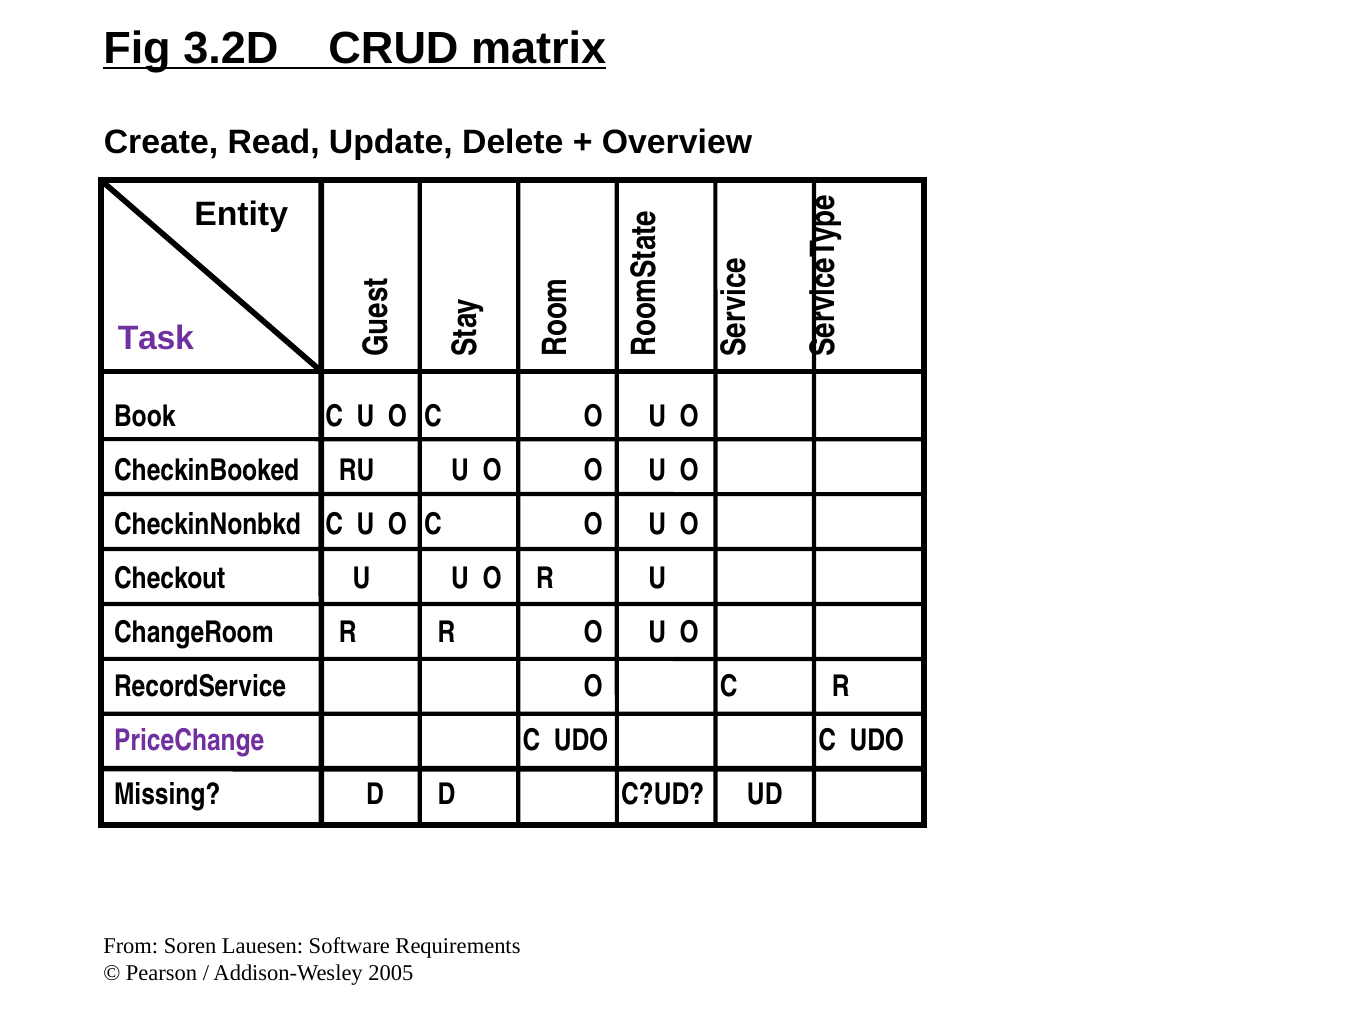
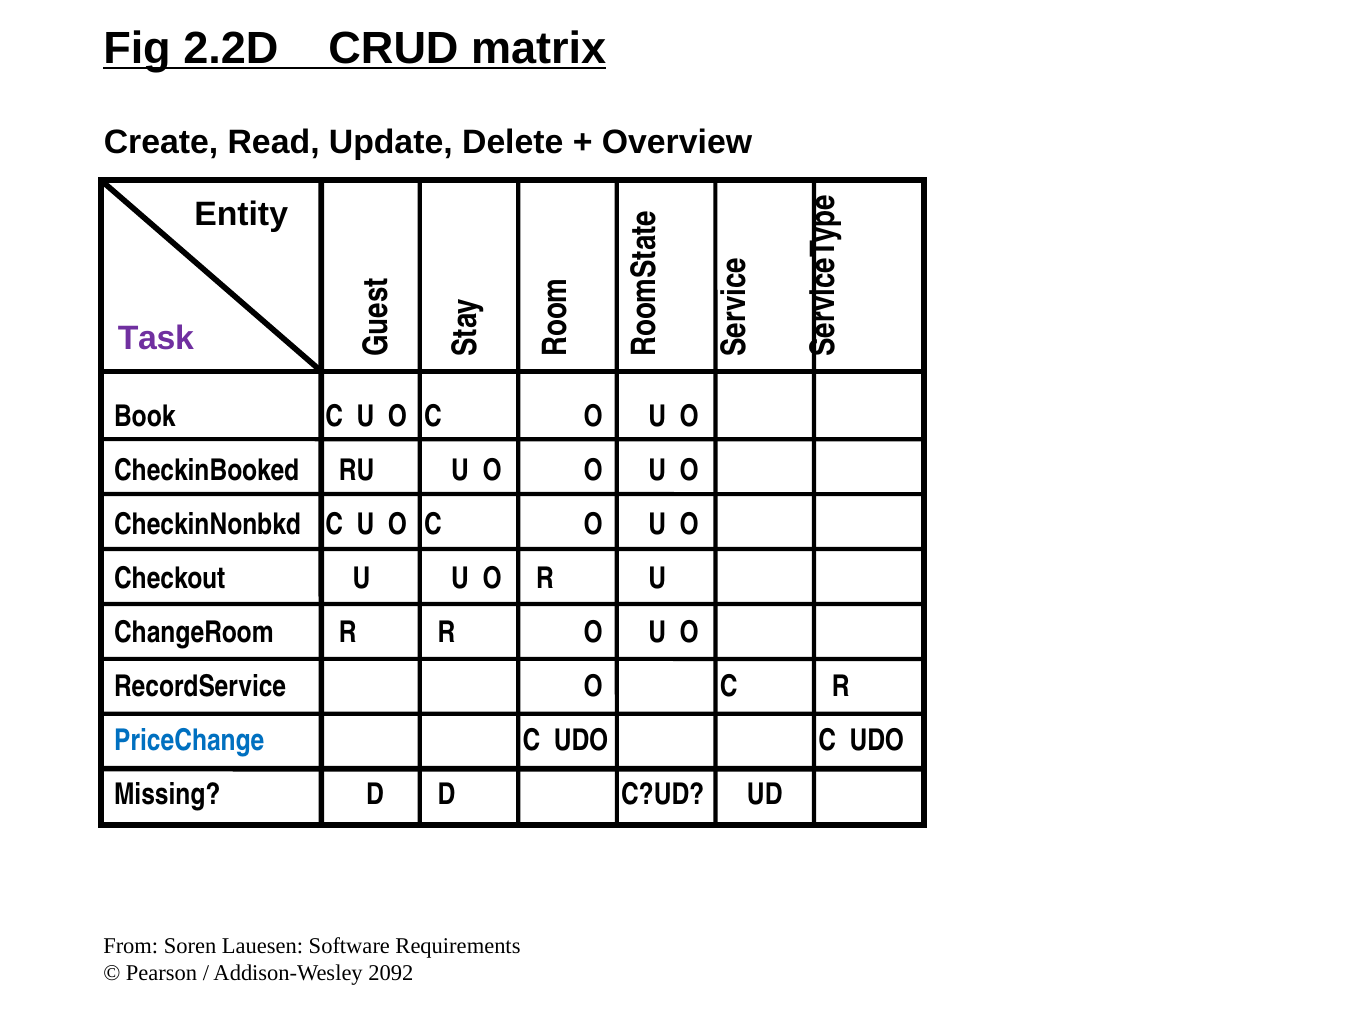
3.2D: 3.2D -> 2.2D
PriceChange colour: purple -> blue
2005: 2005 -> 2092
